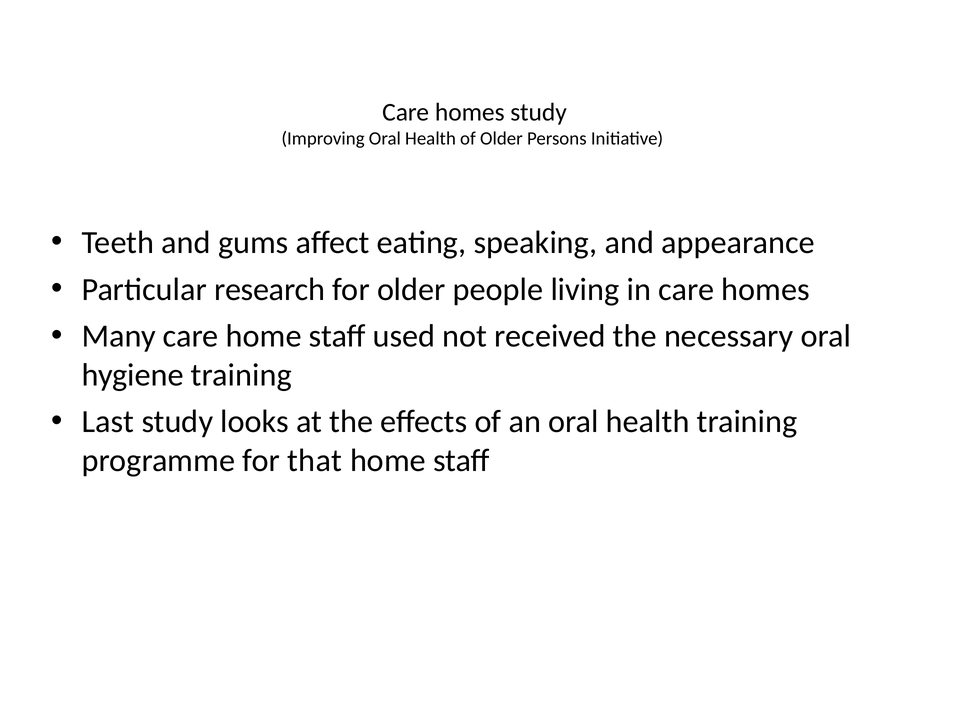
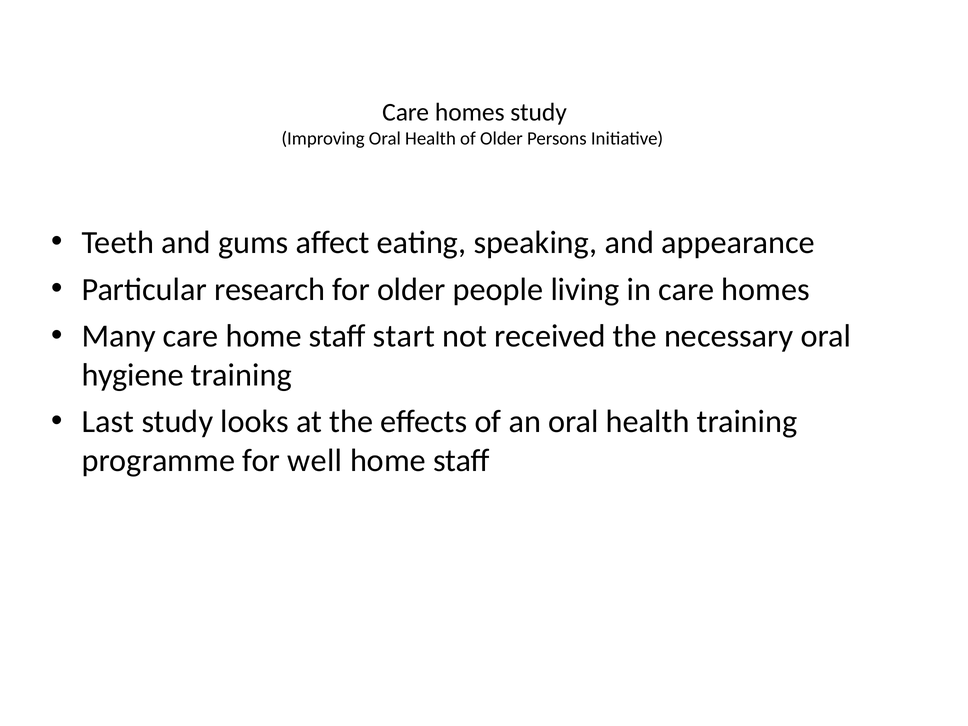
used: used -> start
that: that -> well
